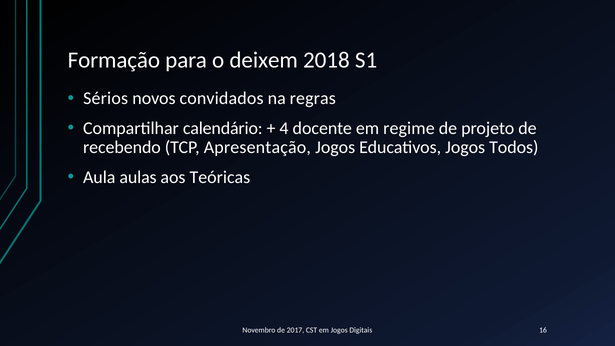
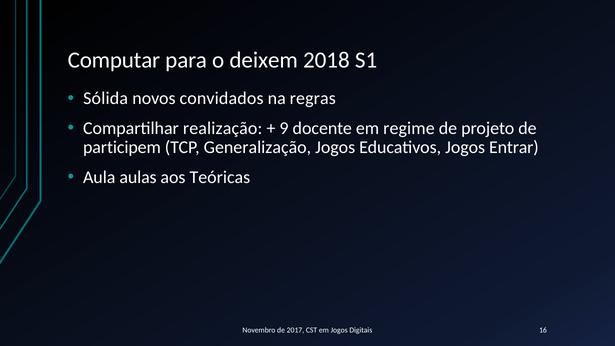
Formação: Formação -> Computar
Sérios: Sérios -> Sólida
calendário: calendário -> realização
4: 4 -> 9
recebendo: recebendo -> participem
Apresentação: Apresentação -> Generalização
Todos: Todos -> Entrar
